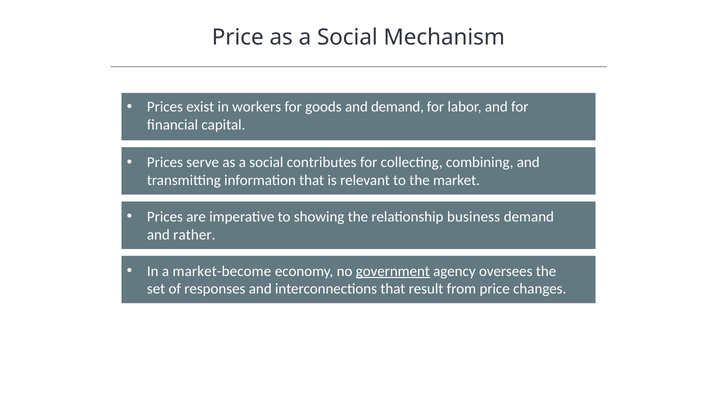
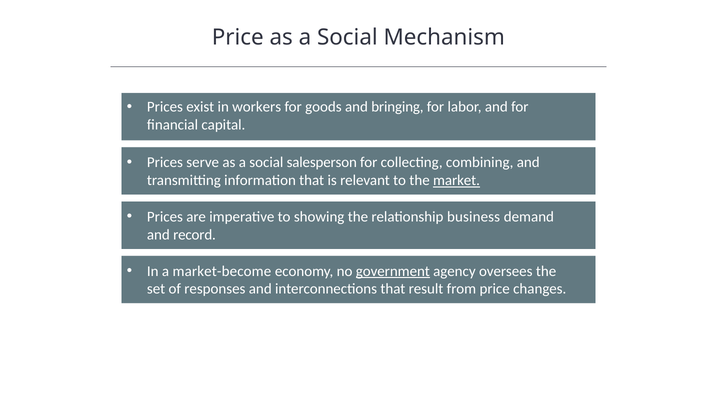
and demand: demand -> bringing
contributes: contributes -> salesperson
market underline: none -> present
rather: rather -> record
